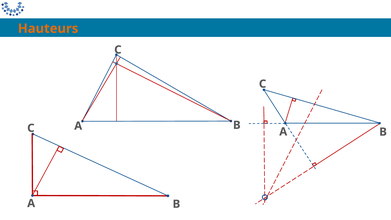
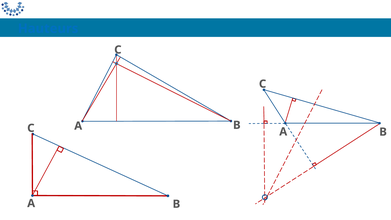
Hauteurs colour: orange -> blue
